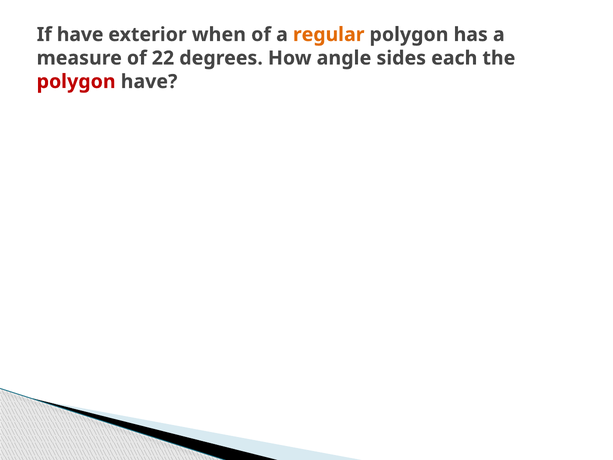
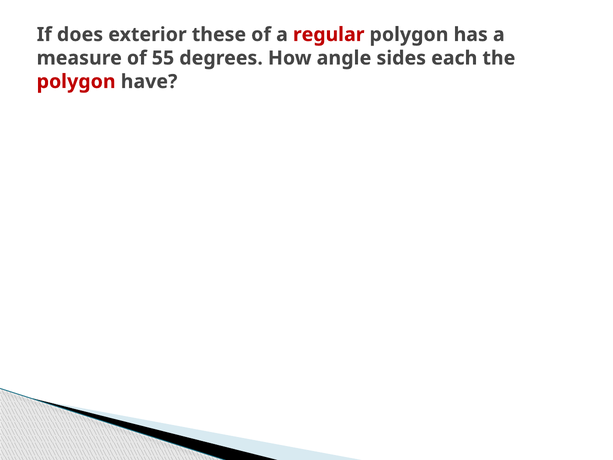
If have: have -> does
when: when -> these
regular colour: orange -> red
22: 22 -> 55
